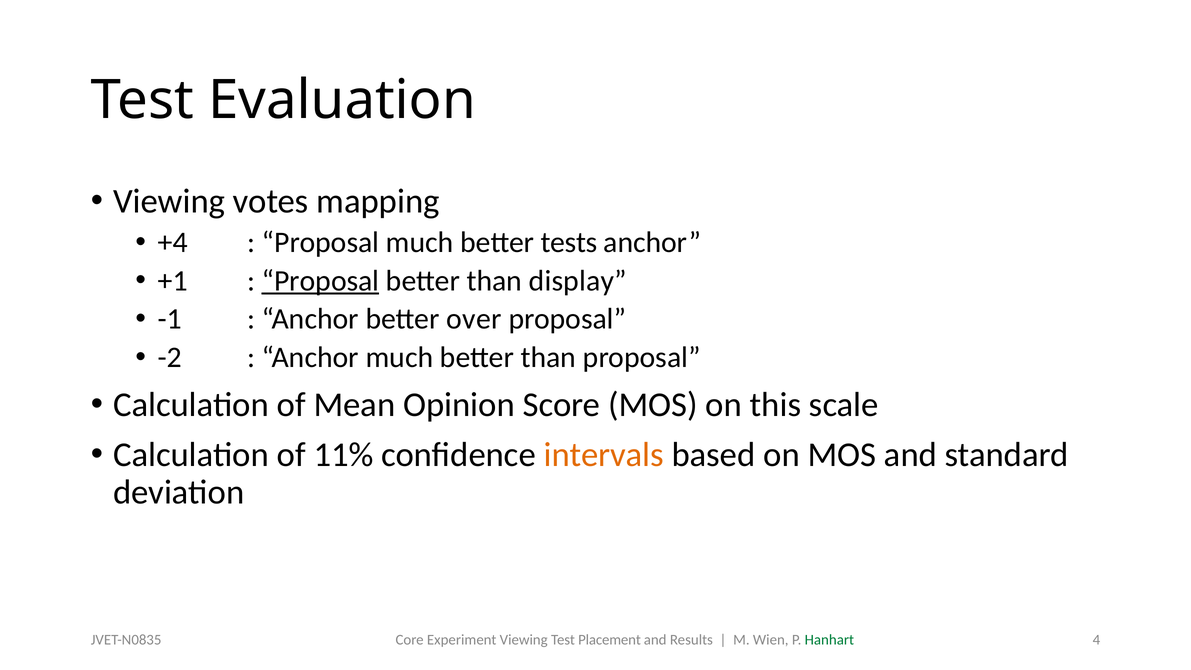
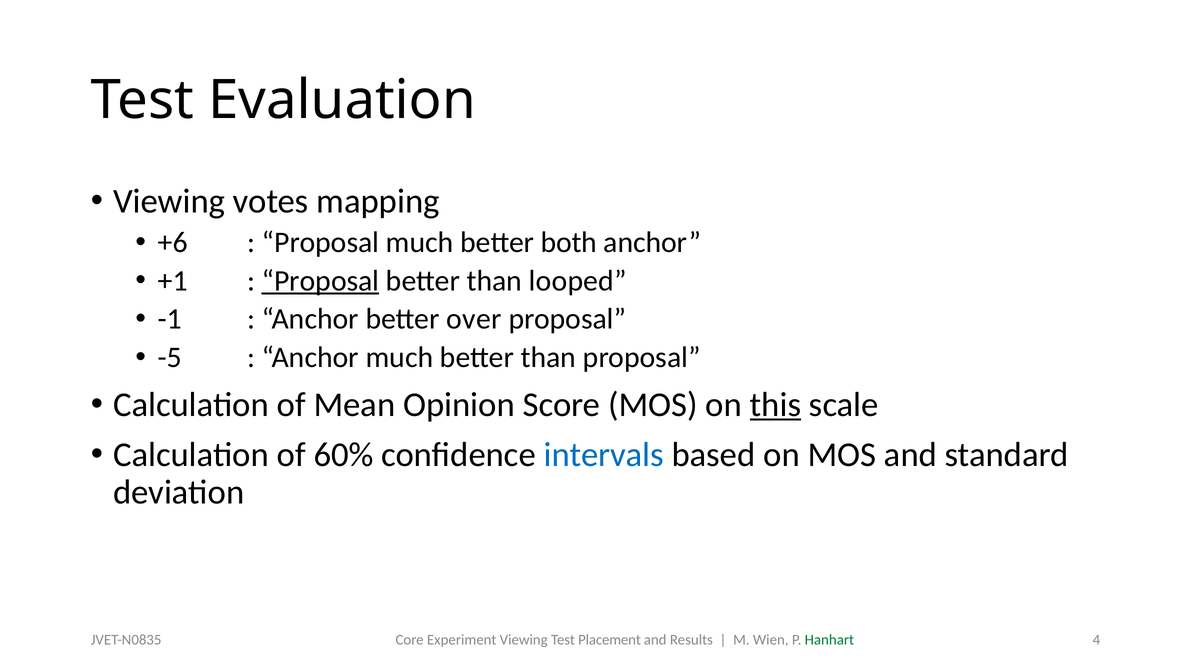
+4: +4 -> +6
tests: tests -> both
display: display -> looped
-2: -2 -> -5
this underline: none -> present
11%: 11% -> 60%
intervals colour: orange -> blue
